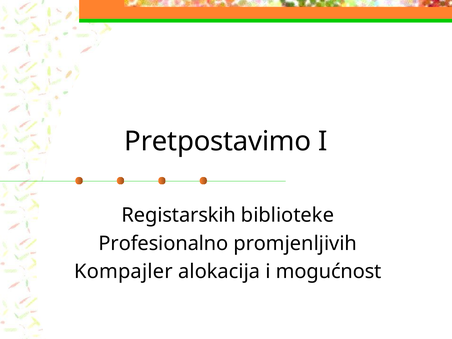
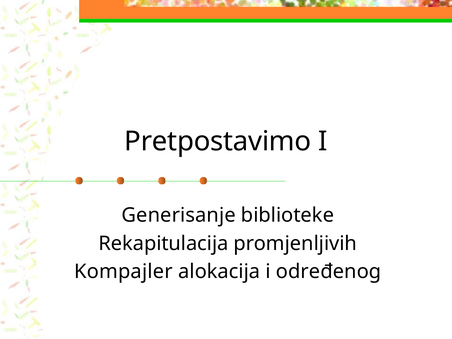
Registarskih: Registarskih -> Generisanje
Profesionalno: Profesionalno -> Rekapitulacija
mogućnost: mogućnost -> određenog
